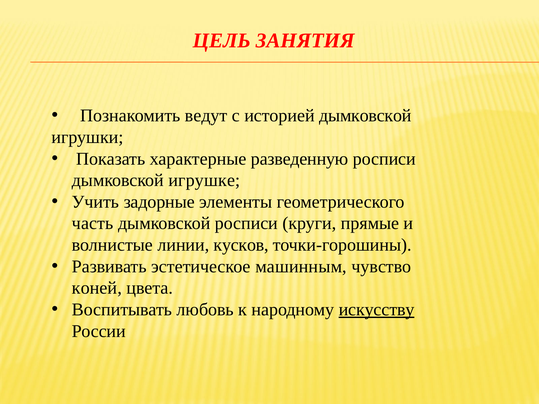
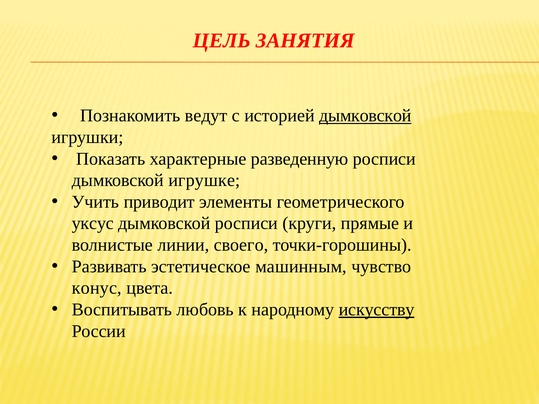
дымковской at (365, 116) underline: none -> present
задорные: задорные -> приводит
часть: часть -> уксус
кусков: кусков -> своего
коней: коней -> конус
